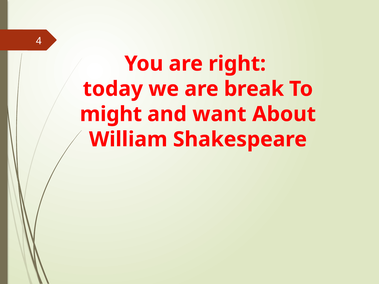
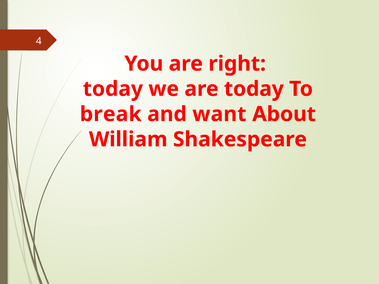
are break: break -> today
might: might -> break
